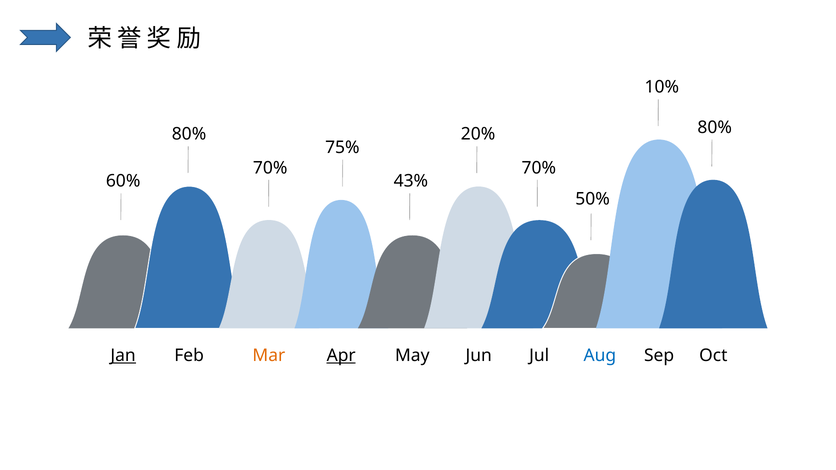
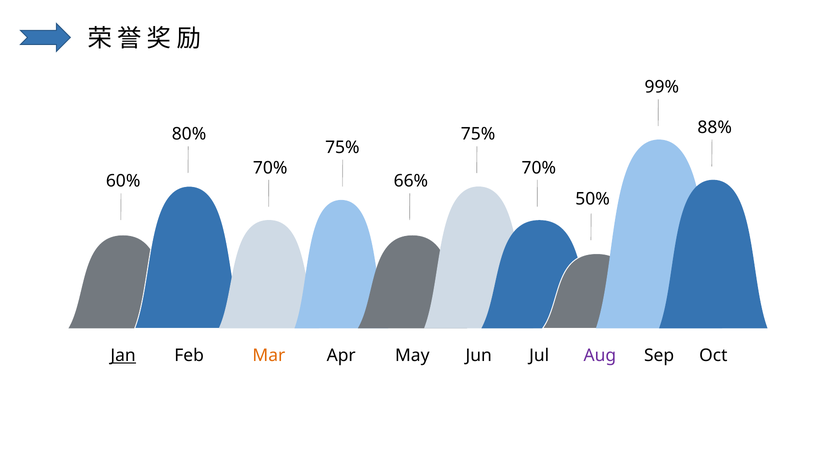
10%: 10% -> 99%
80% at (715, 128): 80% -> 88%
20% at (478, 134): 20% -> 75%
43%: 43% -> 66%
Apr underline: present -> none
Aug colour: blue -> purple
